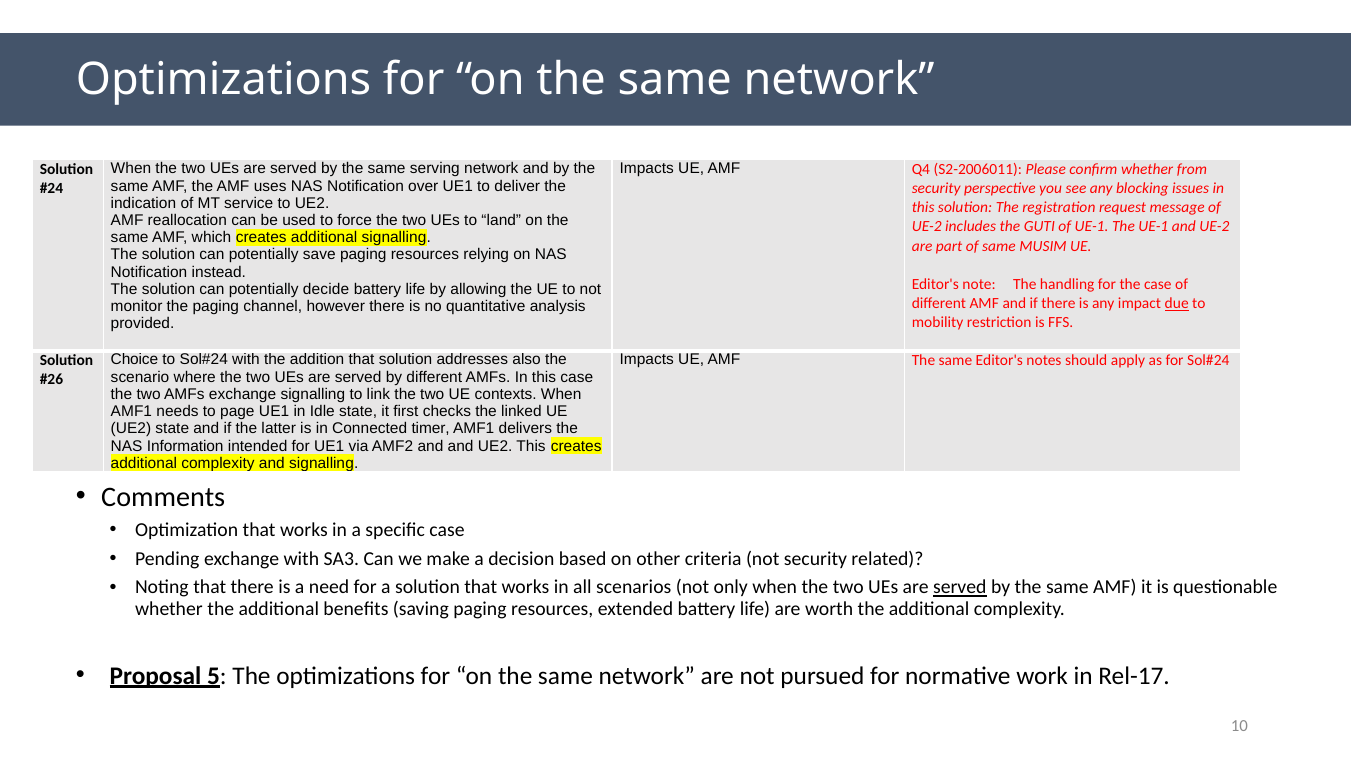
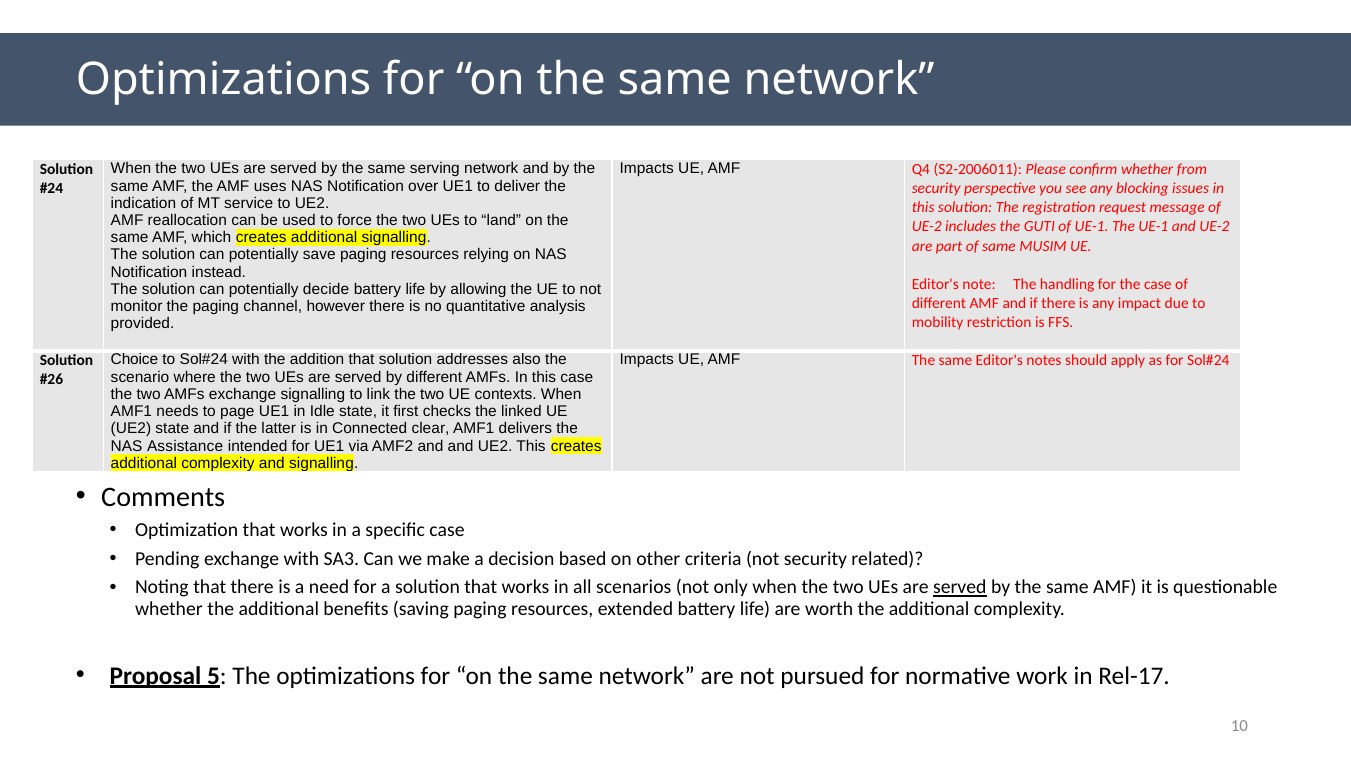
due underline: present -> none
timer: timer -> clear
Information: Information -> Assistance
